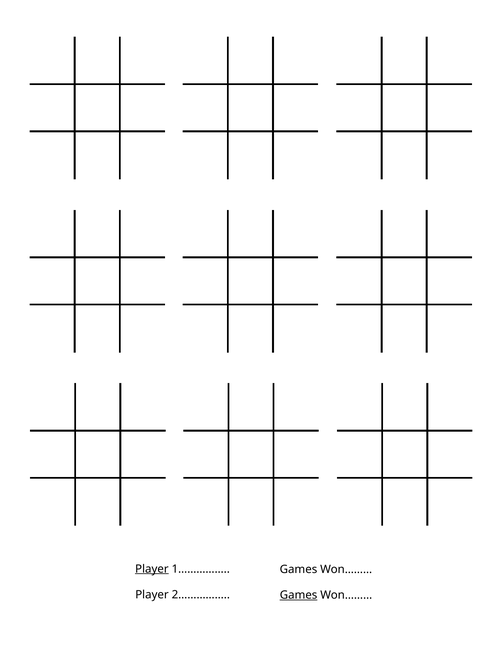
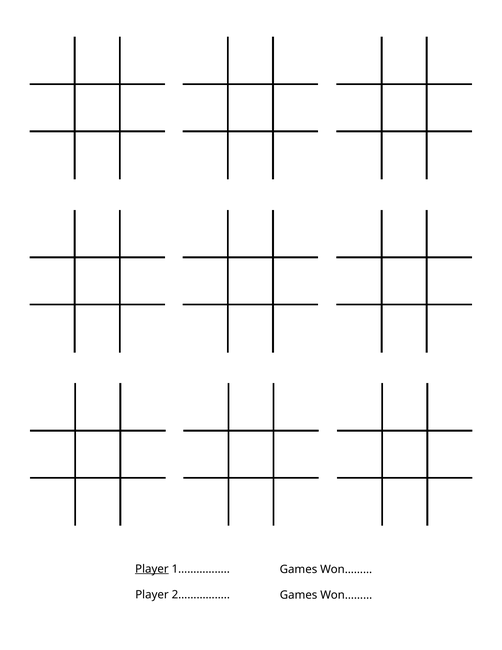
Games at (299, 595) underline: present -> none
